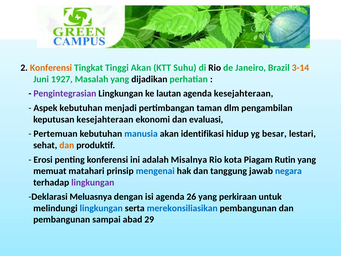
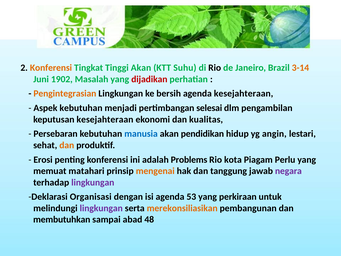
1927: 1927 -> 1902
dijadikan colour: black -> red
Pengintegrasian colour: purple -> orange
lautan: lautan -> bersih
taman: taman -> selesai
evaluasi: evaluasi -> kualitas
Pertemuan: Pertemuan -> Persebaran
identifikasi: identifikasi -> pendidikan
besar: besar -> angin
Misalnya: Misalnya -> Problems
Rutin: Rutin -> Perlu
mengenai colour: blue -> orange
negara colour: blue -> purple
Meluasnya: Meluasnya -> Organisasi
26: 26 -> 53
lingkungan at (101, 208) colour: blue -> purple
merekonsiliasikan colour: blue -> orange
pembangunan at (62, 219): pembangunan -> membutuhkan
29: 29 -> 48
